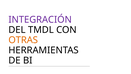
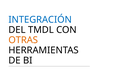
INTEGRACIÓN colour: purple -> blue
